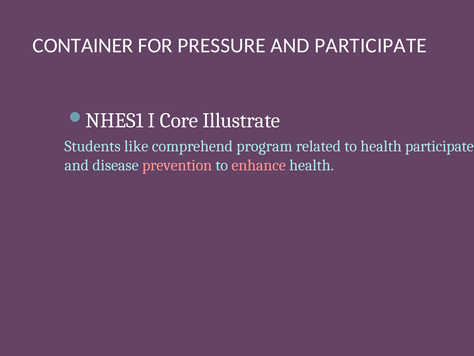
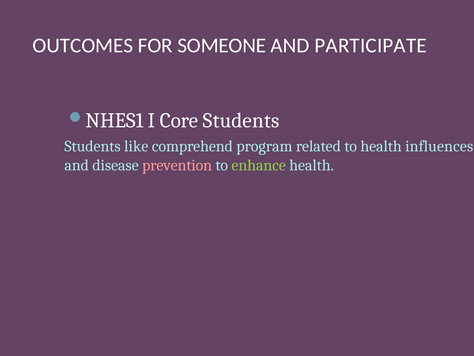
CONTAINER: CONTAINER -> OUTCOMES
PRESSURE: PRESSURE -> SOMEONE
Core Illustrate: Illustrate -> Students
health participate: participate -> influences
enhance colour: pink -> light green
